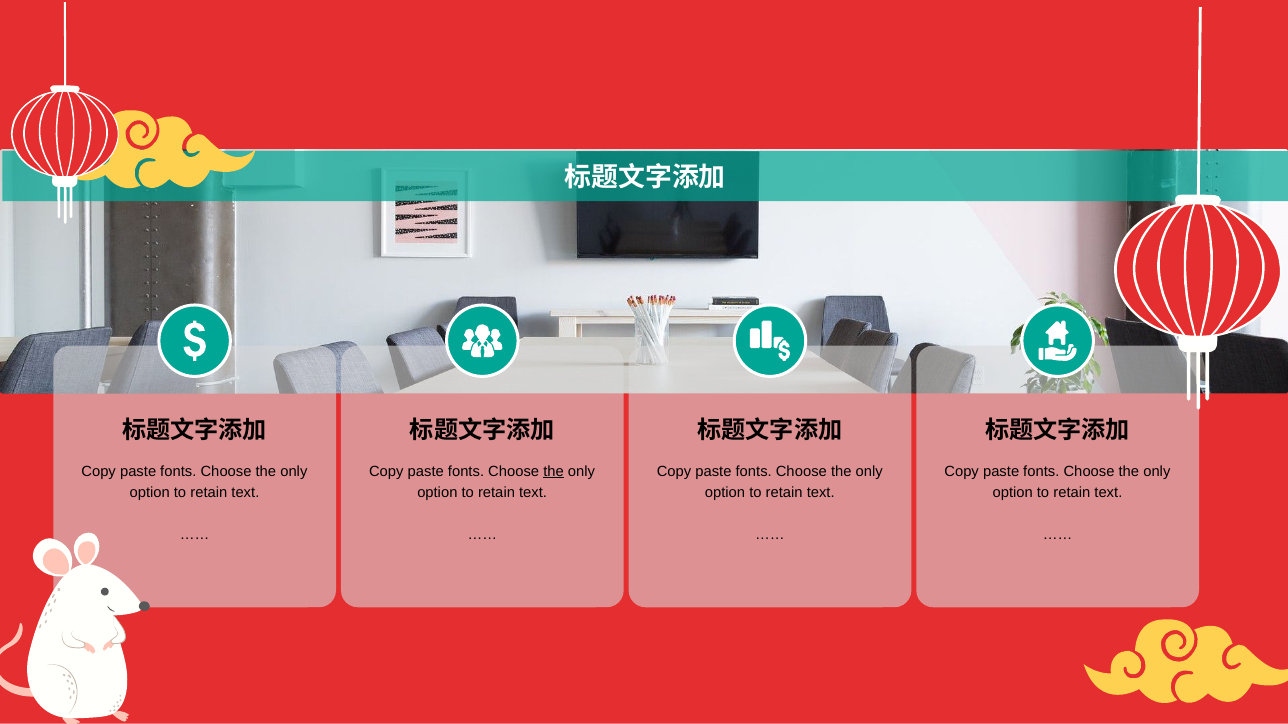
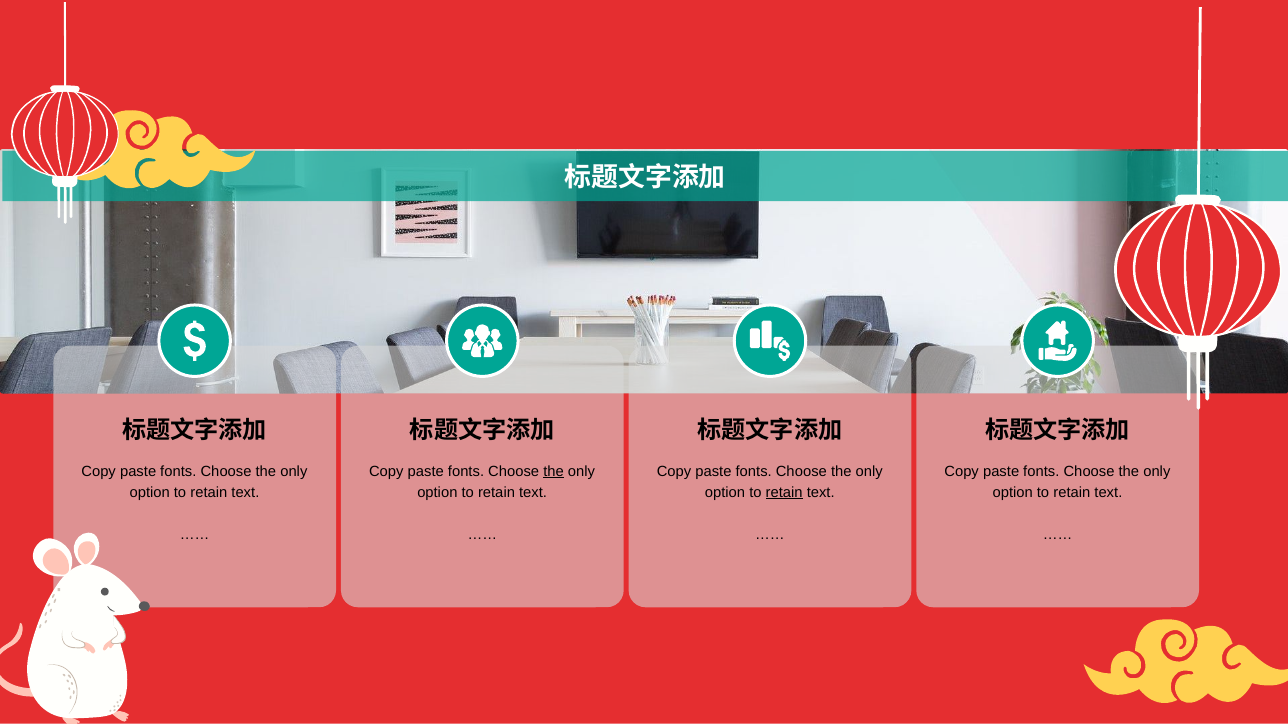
retain at (784, 493) underline: none -> present
